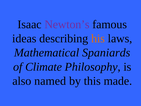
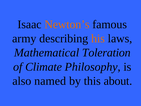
Newton’s colour: purple -> orange
ideas: ideas -> army
Spaniards: Spaniards -> Toleration
made: made -> about
